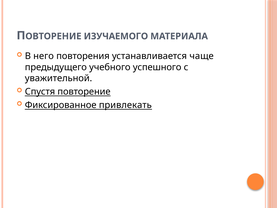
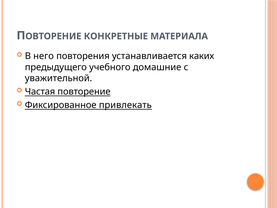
ИЗУЧАЕМОГО: ИЗУЧАЕМОГО -> КОНКРЕТНЫЕ
чаще: чаще -> каких
успешного: успешного -> домашние
Спустя: Спустя -> Частая
